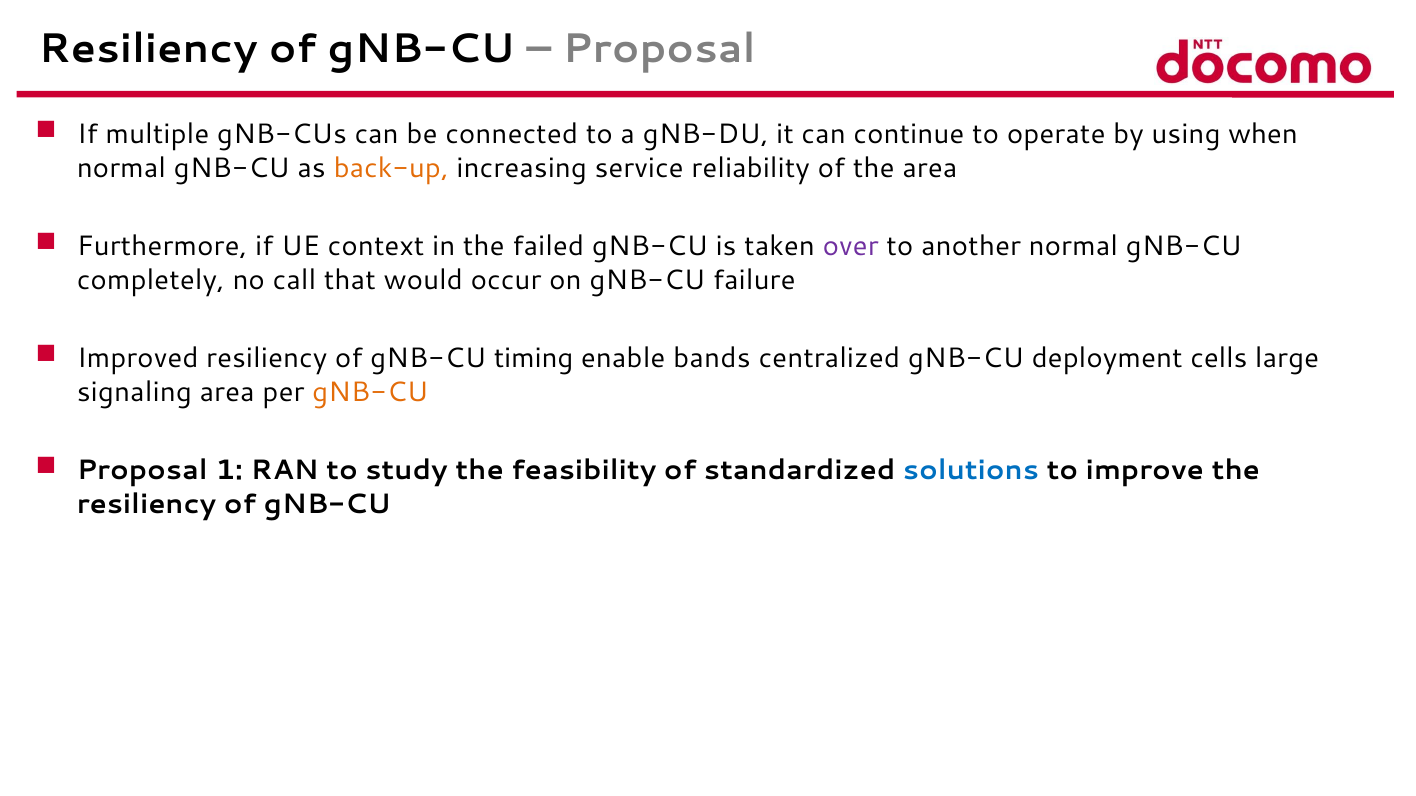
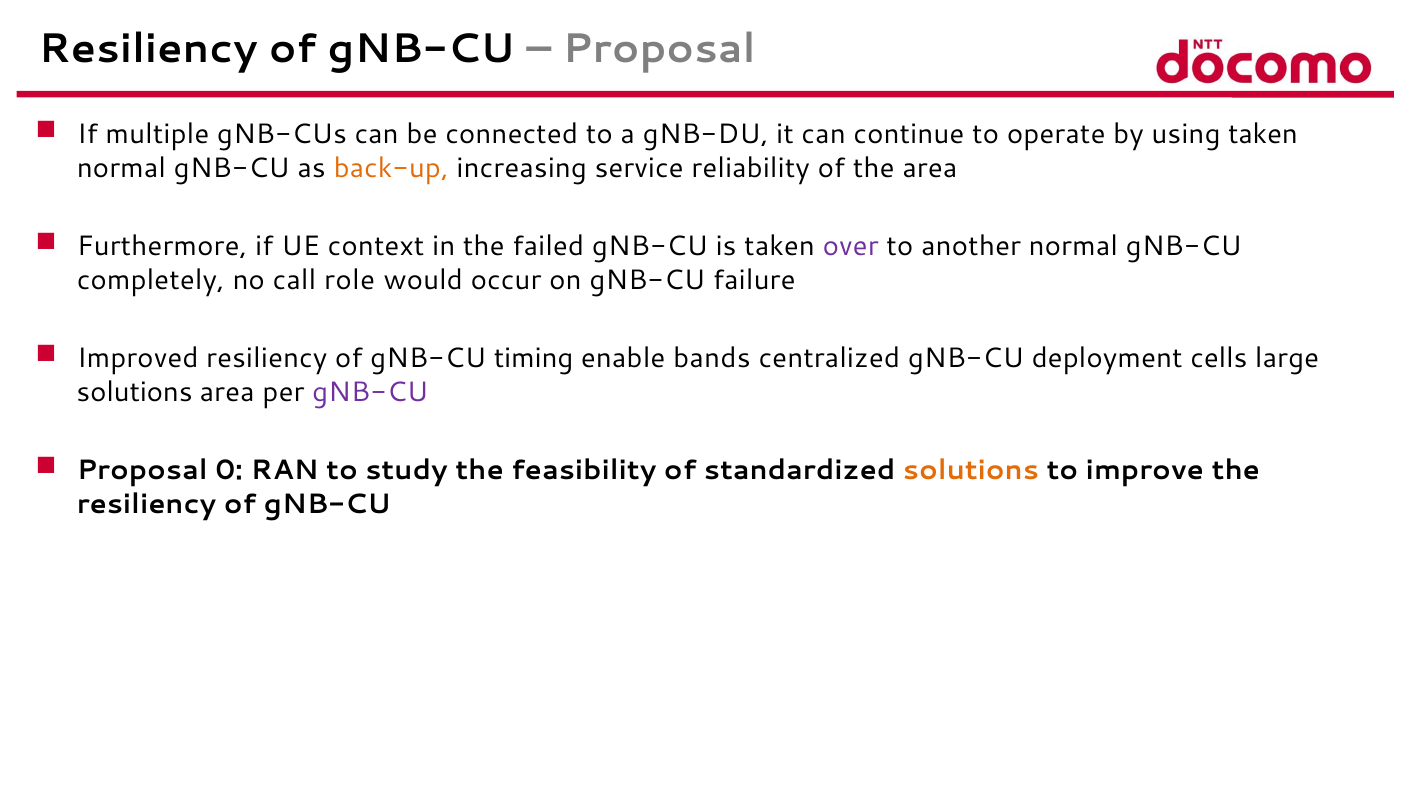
using when: when -> taken
that: that -> role
signaling at (134, 392): signaling -> solutions
gNB-CU at (370, 392) colour: orange -> purple
1: 1 -> 0
solutions at (971, 471) colour: blue -> orange
